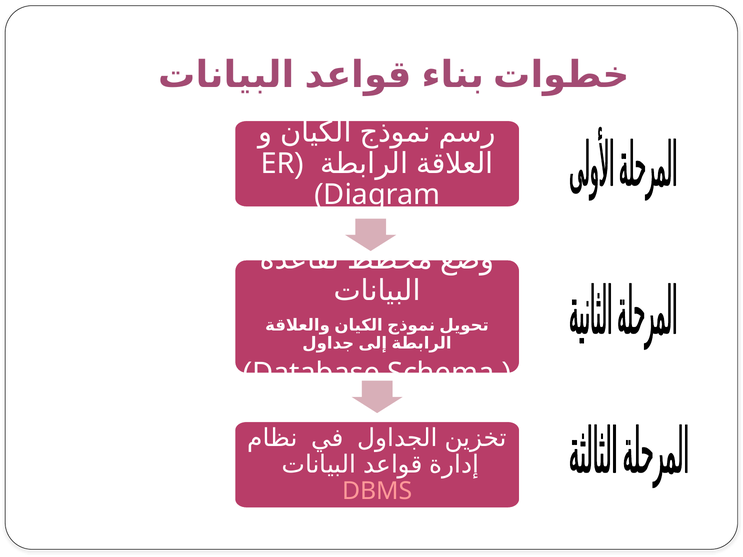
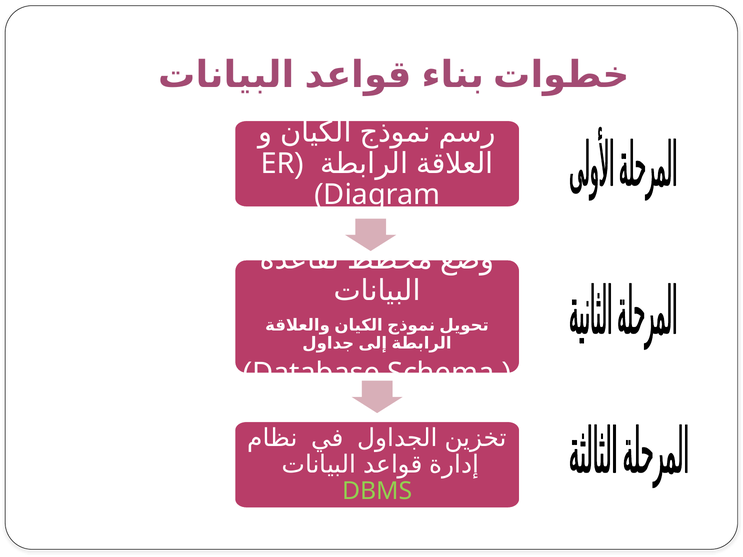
DBMS colour: pink -> light green
